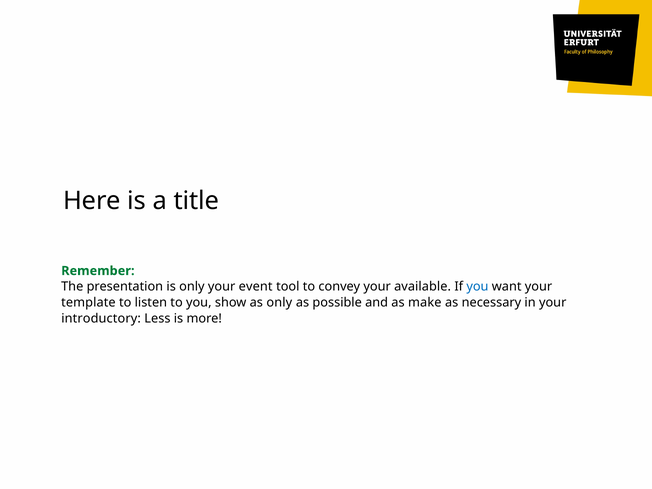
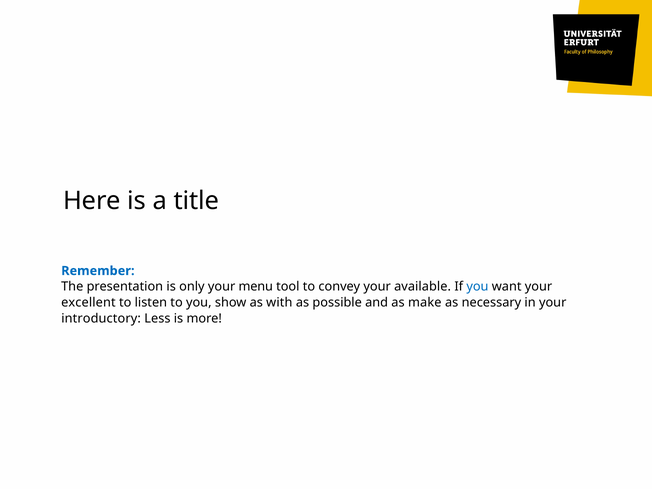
Remember colour: green -> blue
event: event -> menu
template: template -> excellent
as only: only -> with
